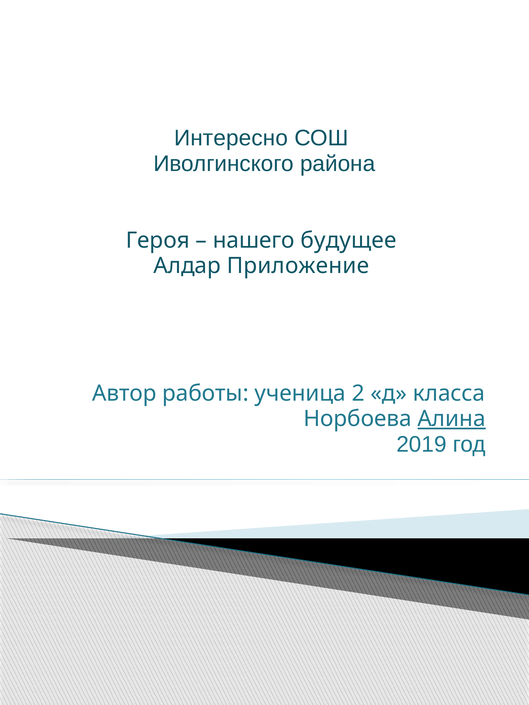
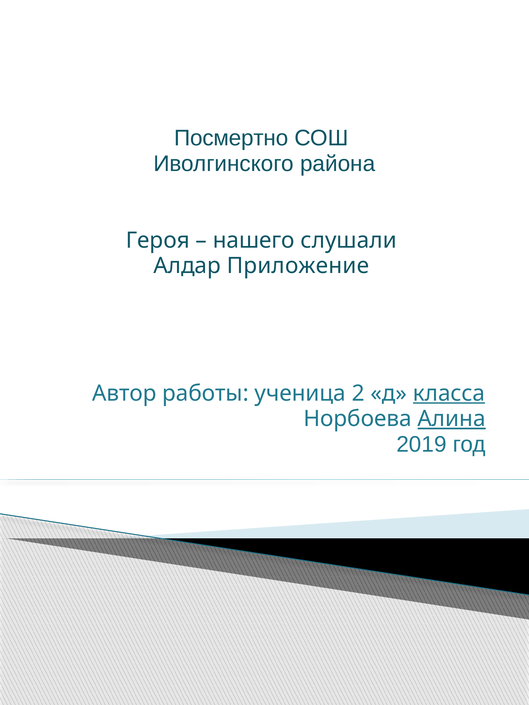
Интересно: Интересно -> Посмертно
будущее: будущее -> слушали
класса underline: none -> present
